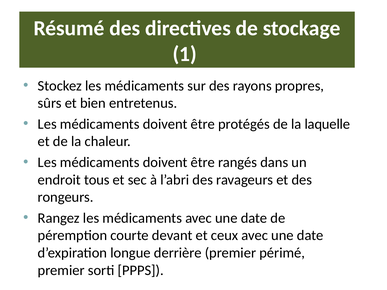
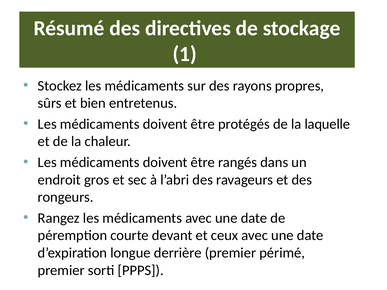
tous: tous -> gros
